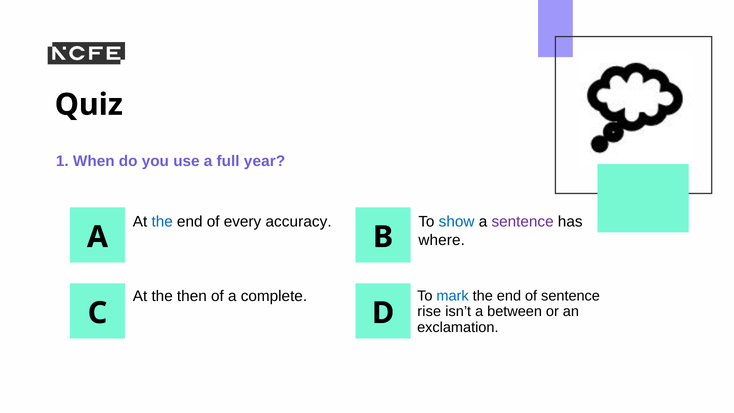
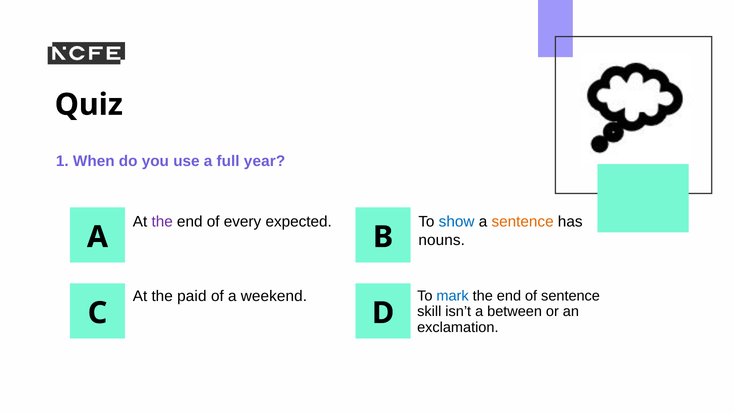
the at (162, 222) colour: blue -> purple
accuracy: accuracy -> expected
sentence at (523, 222) colour: purple -> orange
where: where -> nouns
then: then -> paid
complete: complete -> weekend
rise: rise -> skill
